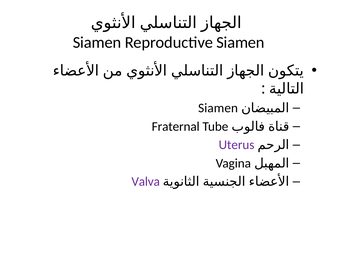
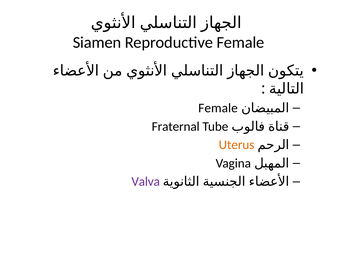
Reproductive Siamen: Siamen -> Female
Siamen at (218, 108): Siamen -> Female
Uterus colour: purple -> orange
